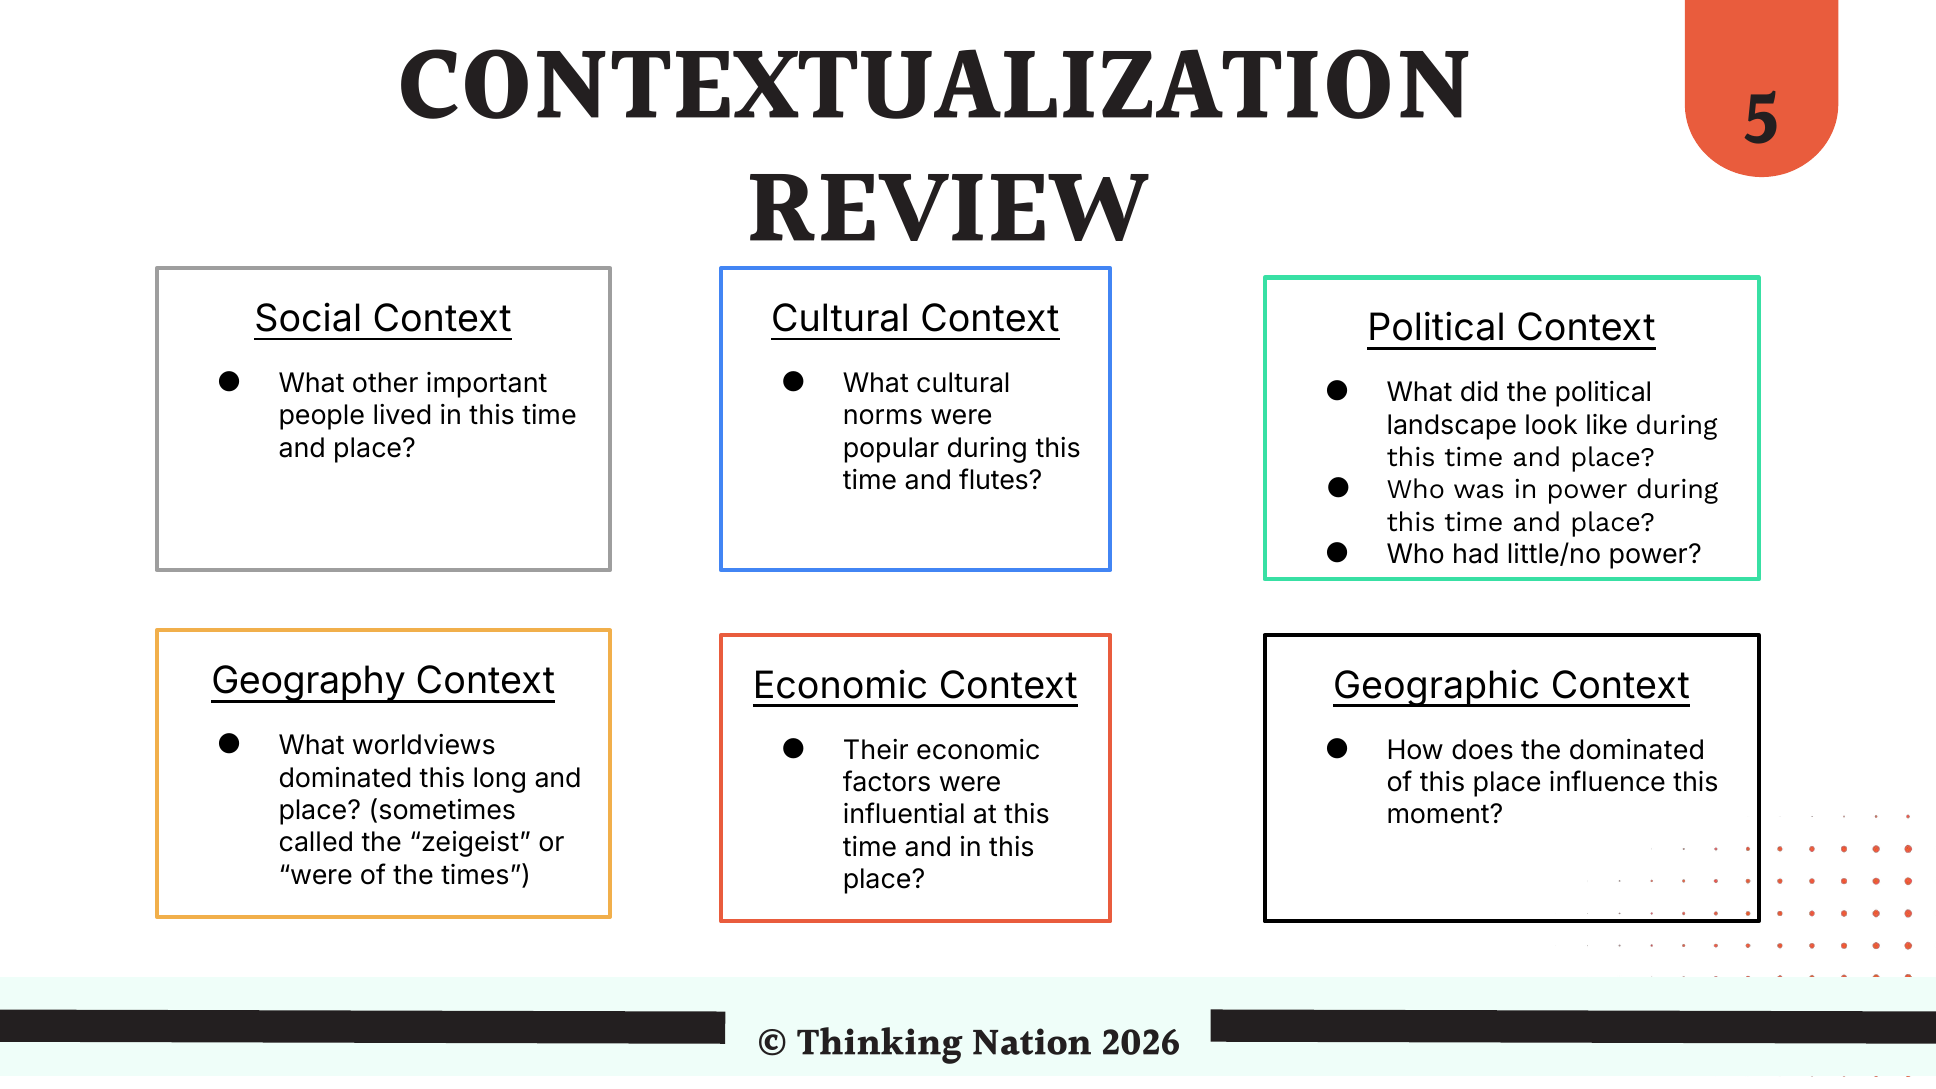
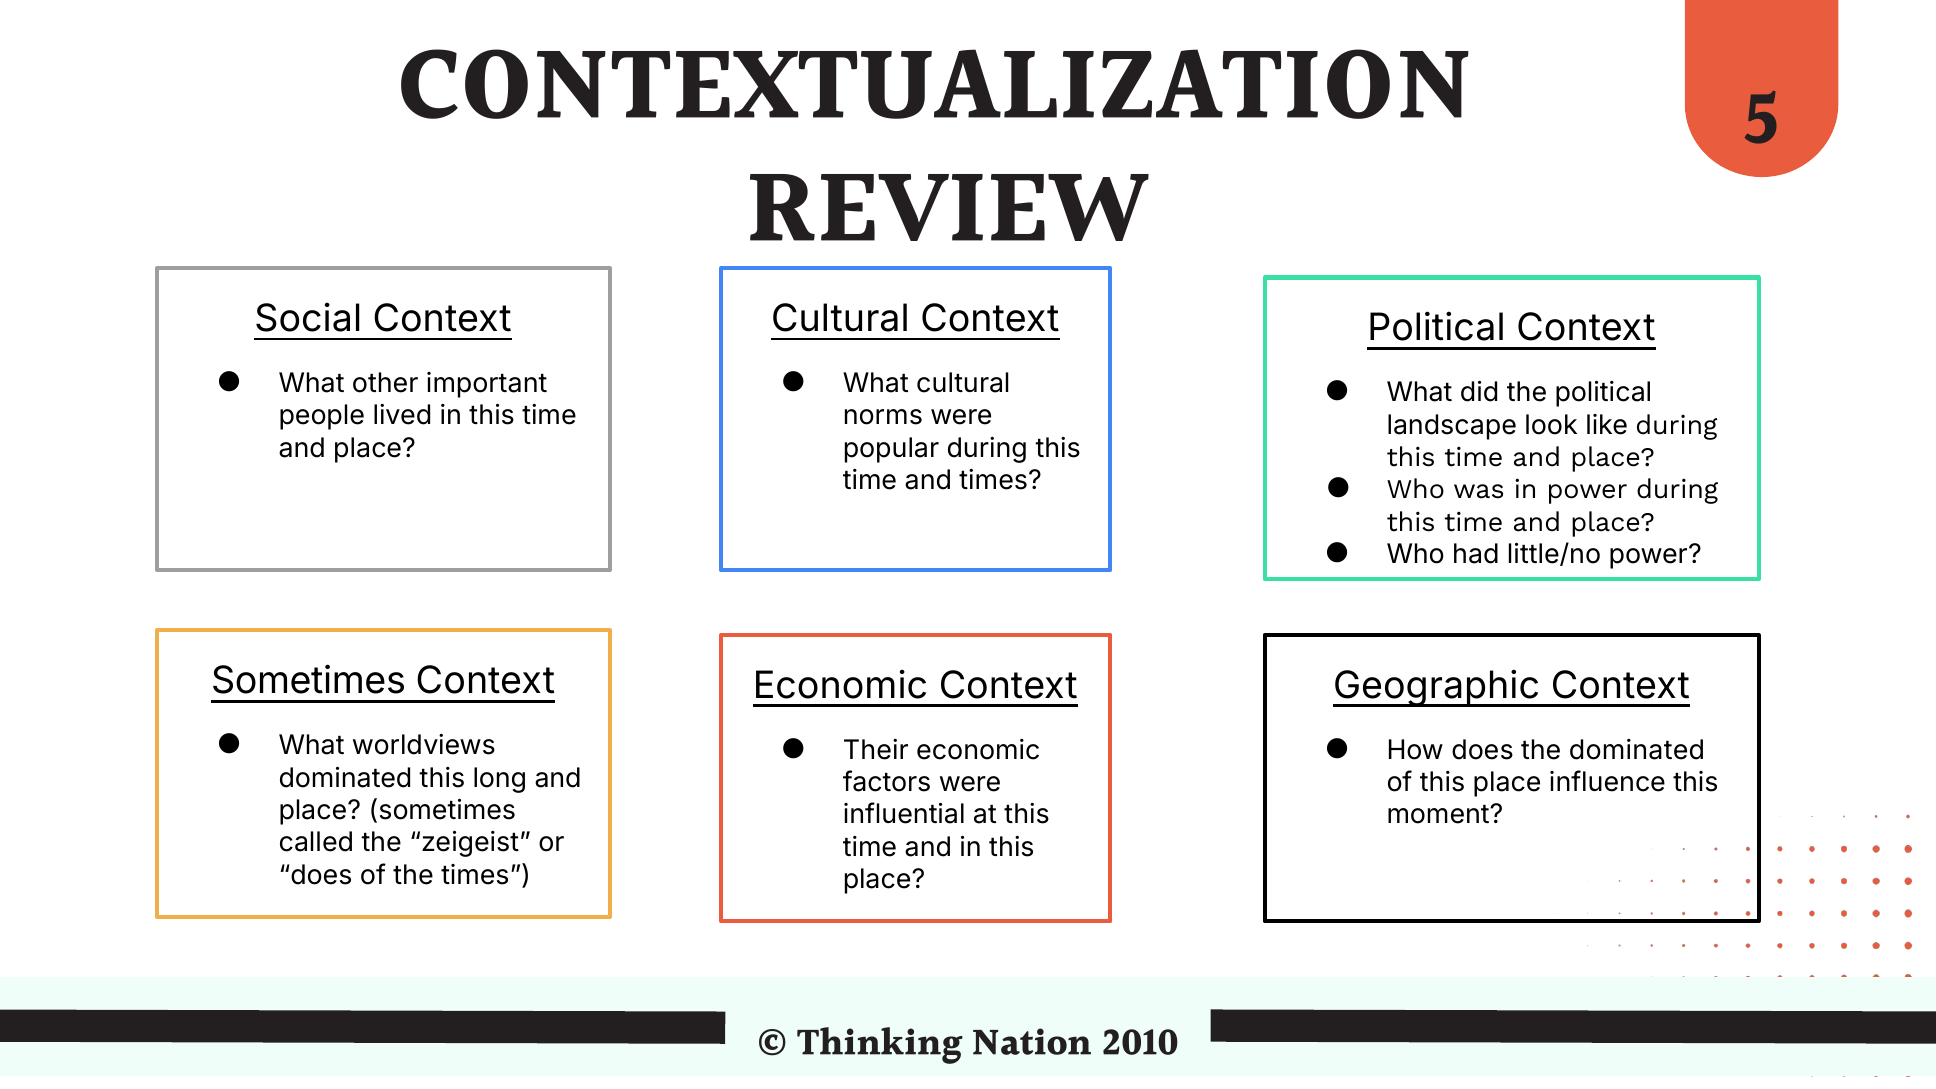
and flutes: flutes -> times
Geography at (308, 681): Geography -> Sometimes
were at (316, 875): were -> does
2026: 2026 -> 2010
